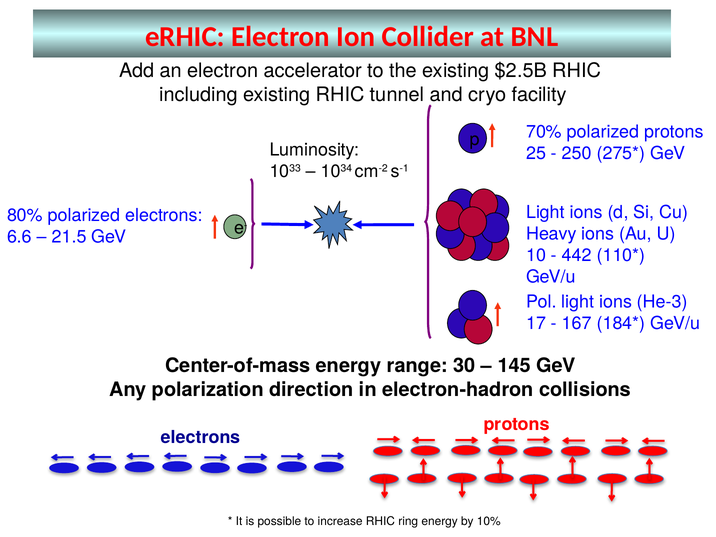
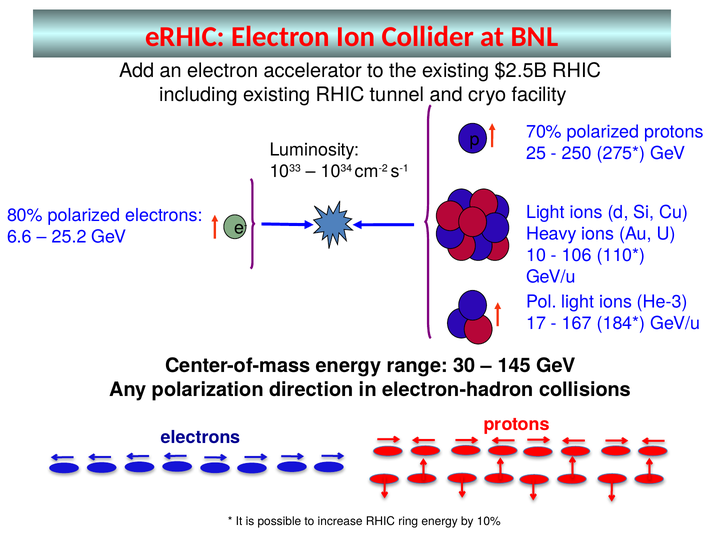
21.5: 21.5 -> 25.2
442: 442 -> 106
